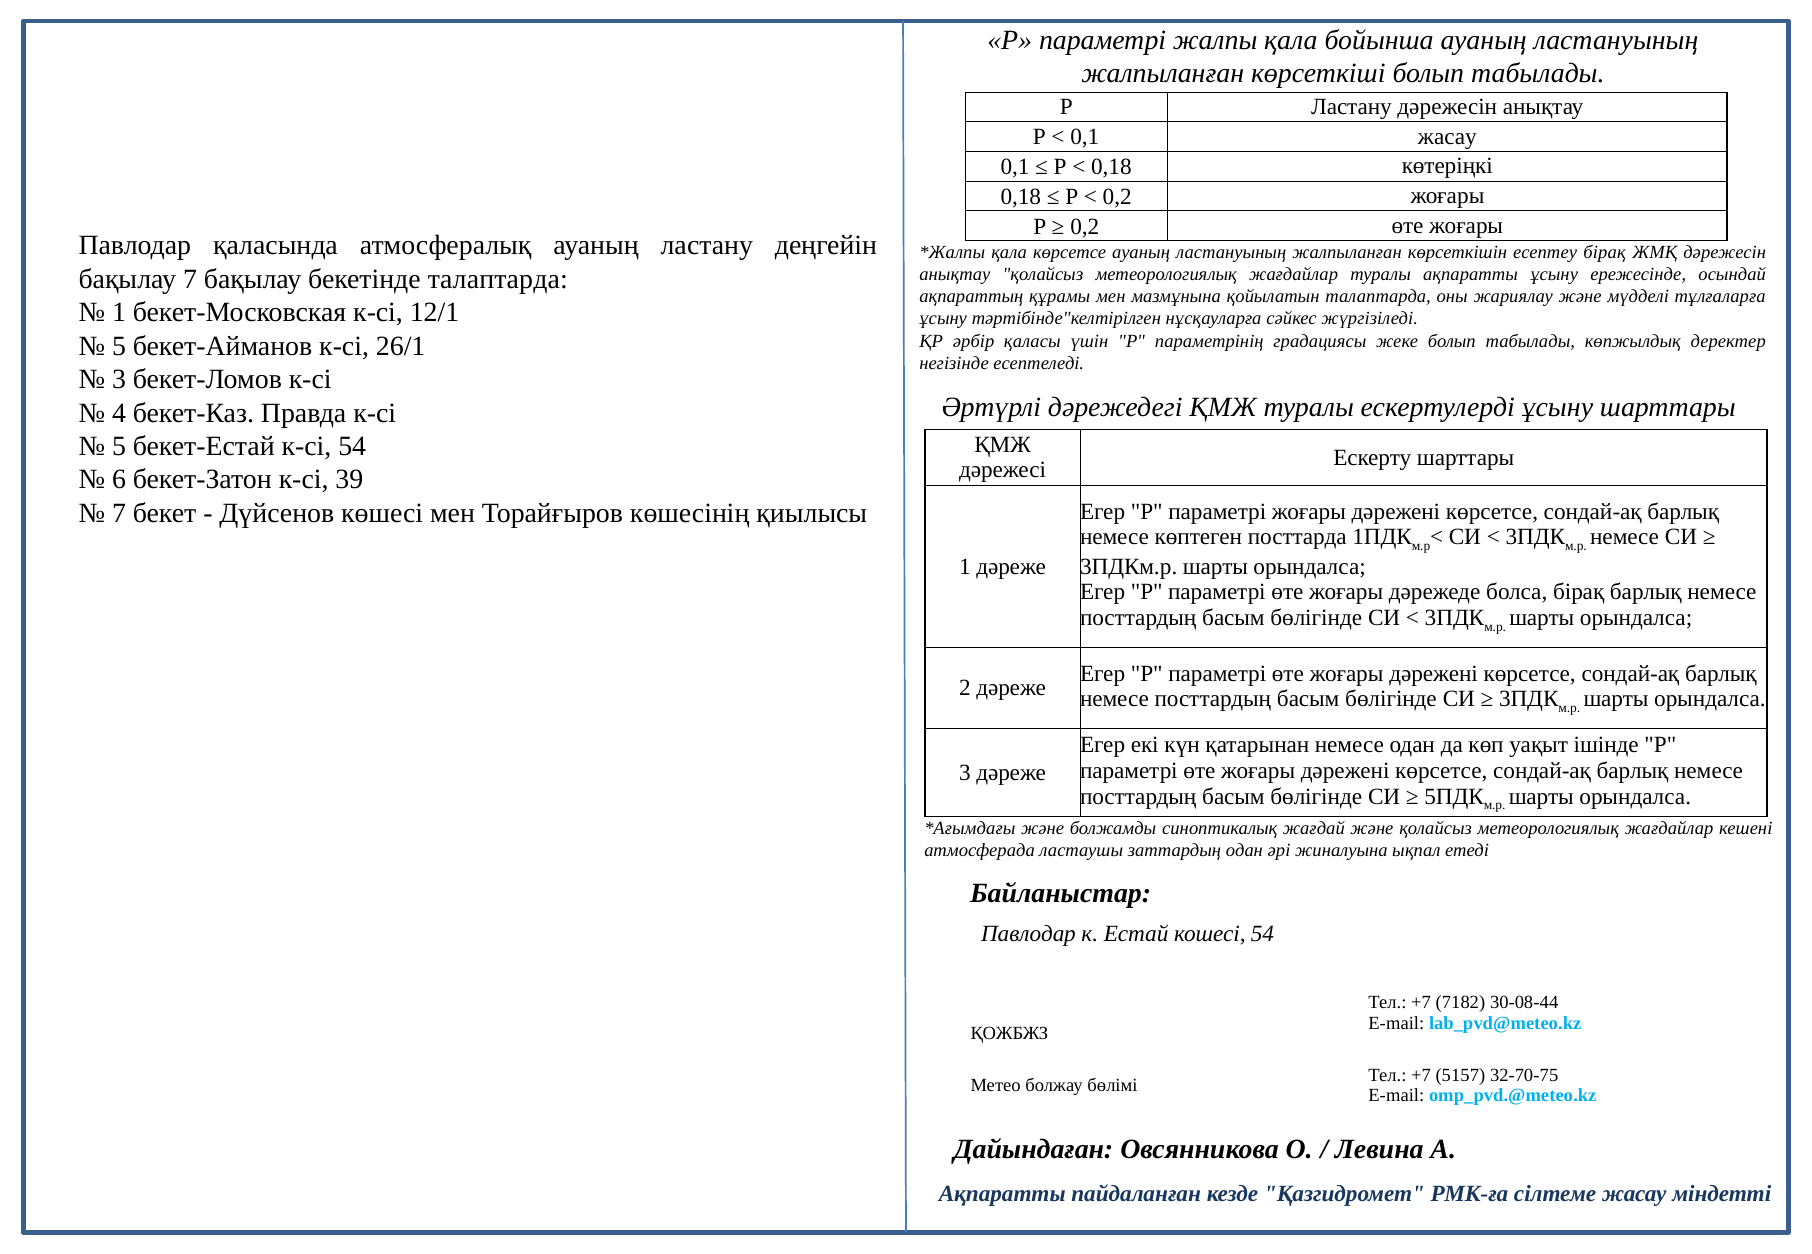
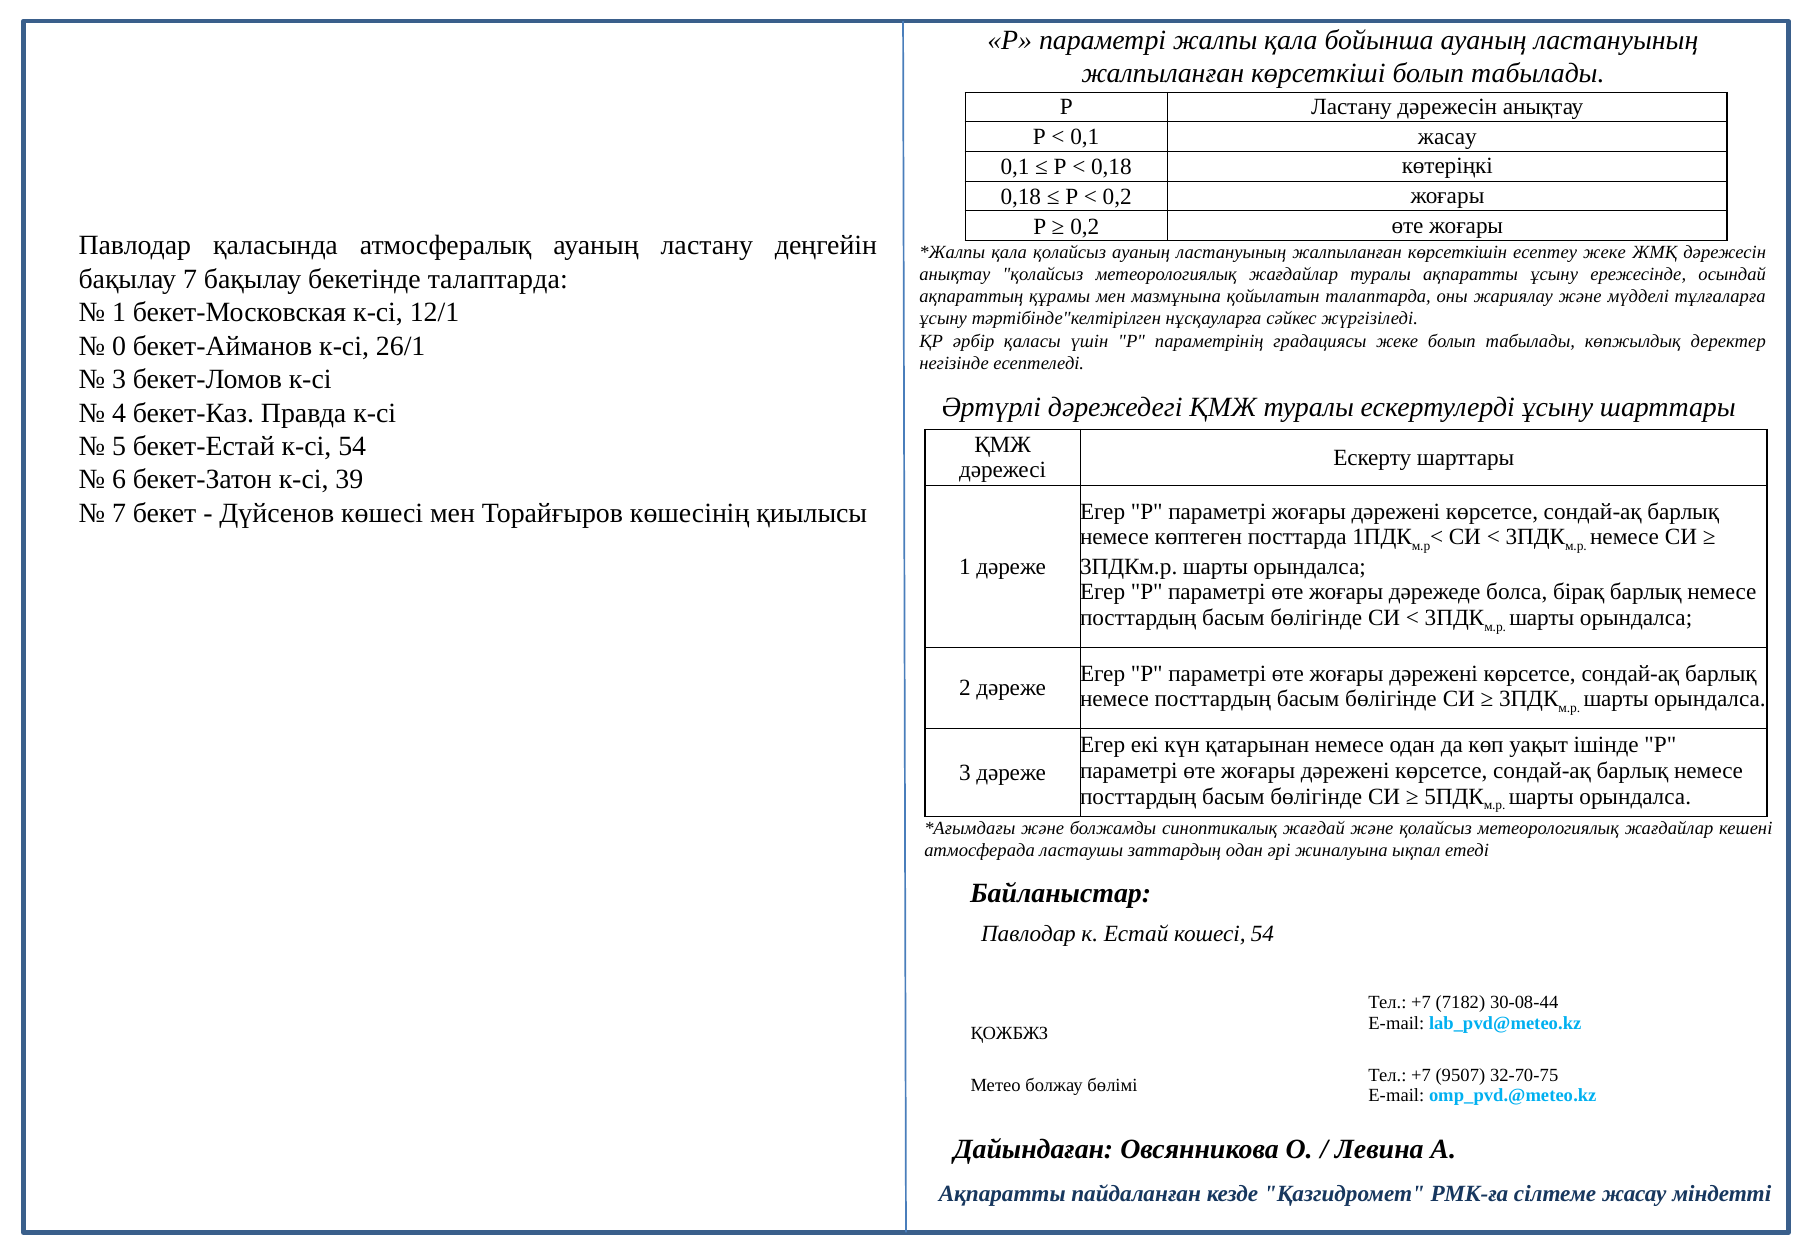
қала көрсетсе: көрсетсе -> қолайсыз
есептеу бірақ: бірақ -> жеке
5 at (119, 346): 5 -> 0
5157: 5157 -> 9507
